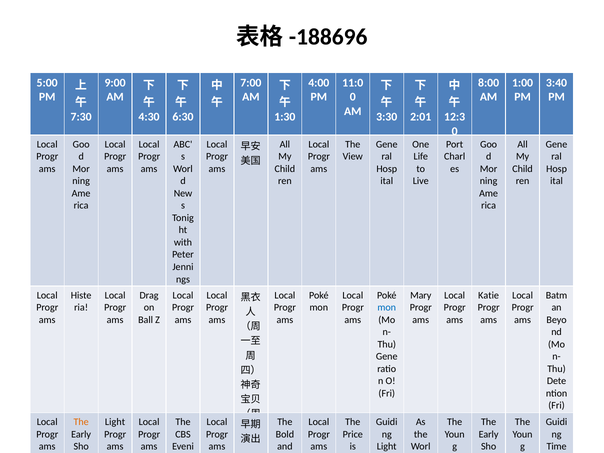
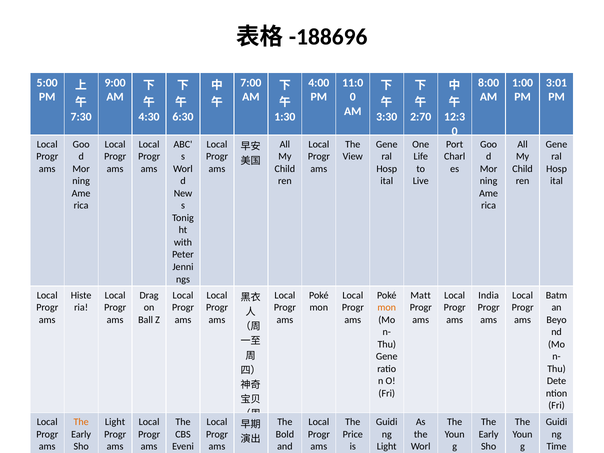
3:40: 3:40 -> 3:01
2:01: 2:01 -> 2:70
Mary at (421, 295): Mary -> Matt
Katie at (489, 295): Katie -> India
mon at (387, 308) colour: blue -> orange
